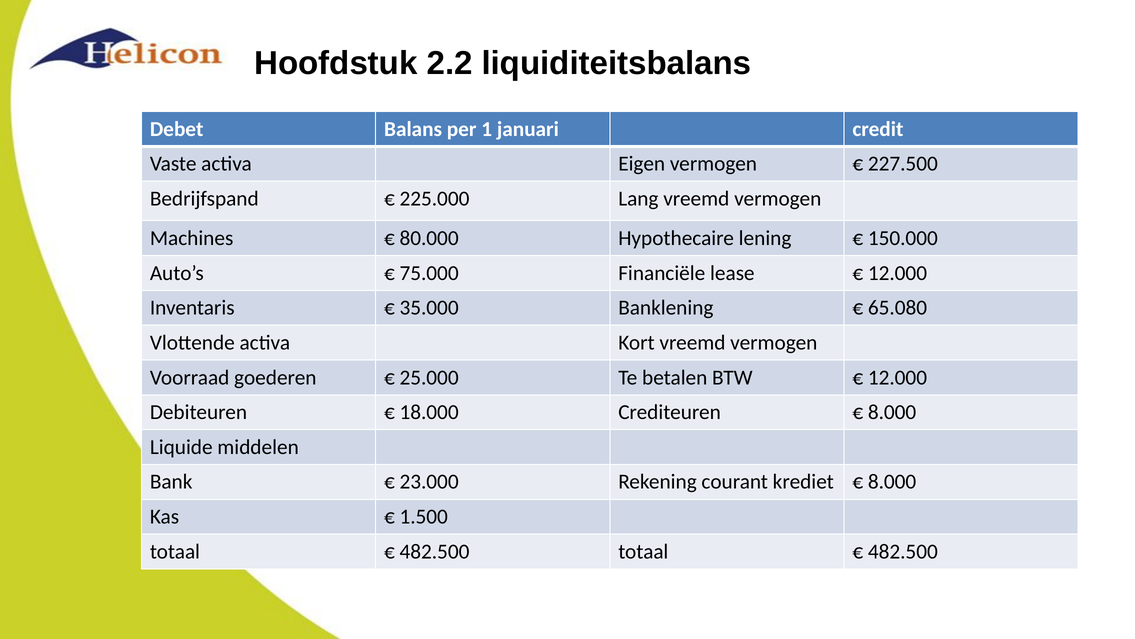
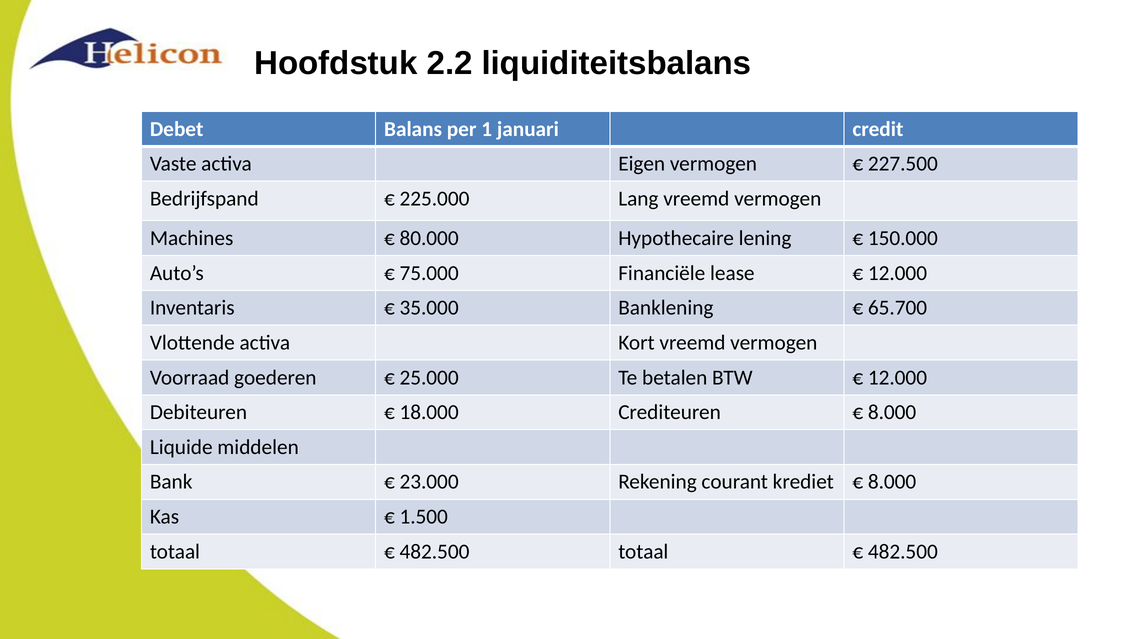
65.080: 65.080 -> 65.700
